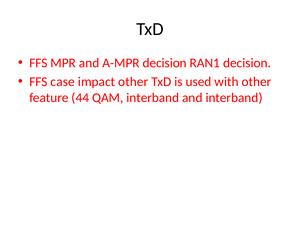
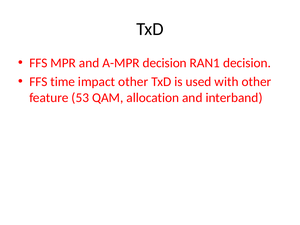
case: case -> time
44: 44 -> 53
QAM interband: interband -> allocation
